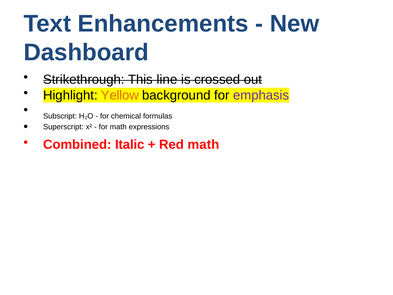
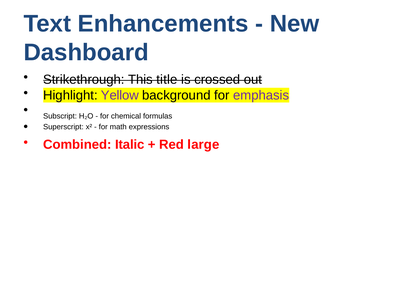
line: line -> title
Yellow colour: orange -> purple
Red math: math -> large
